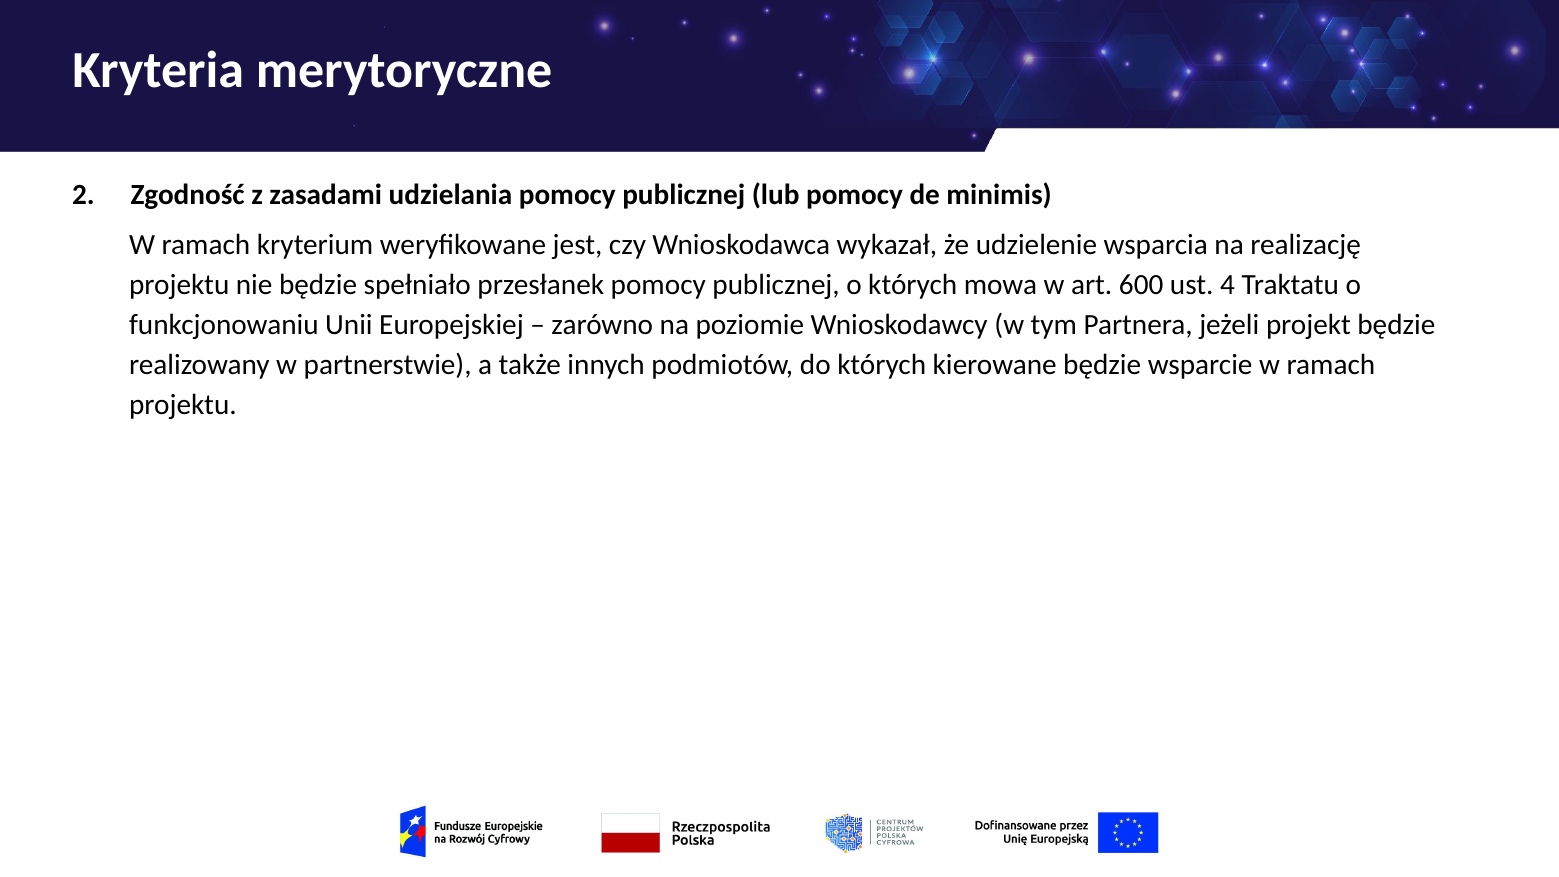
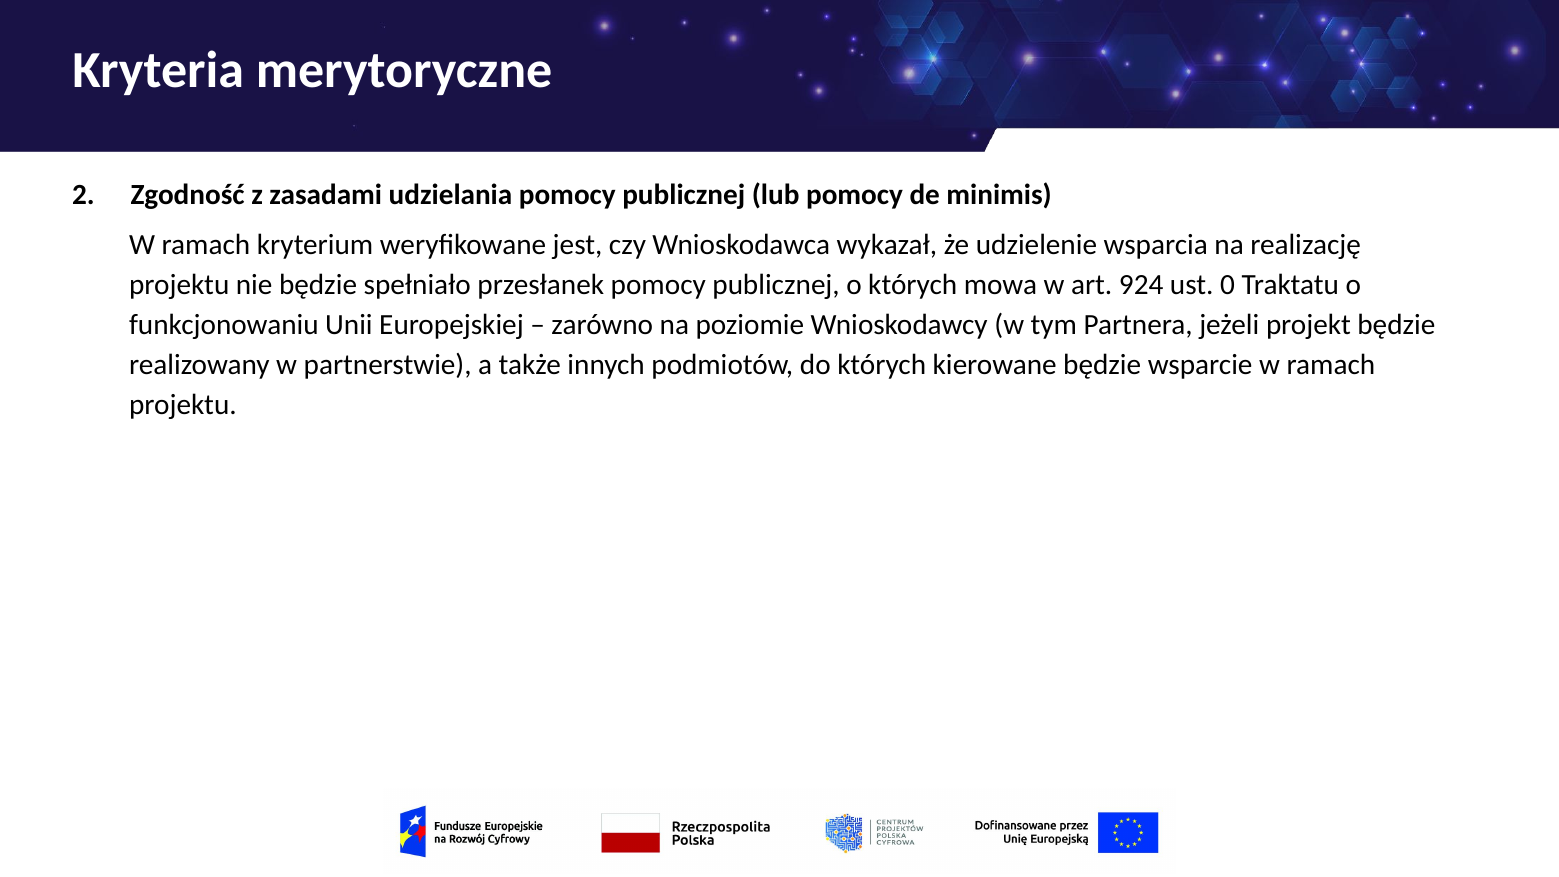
600: 600 -> 924
4: 4 -> 0
